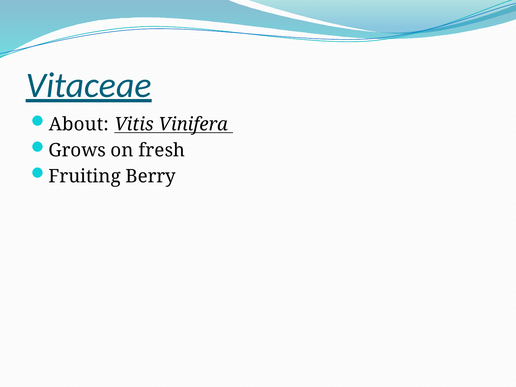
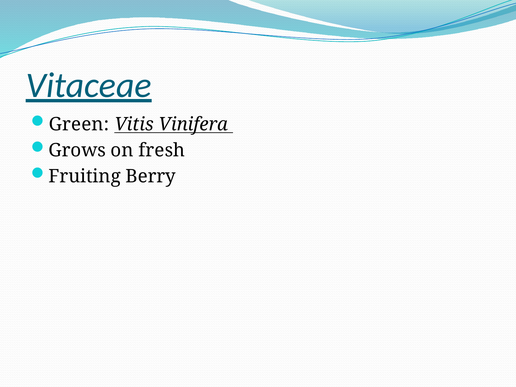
About: About -> Green
